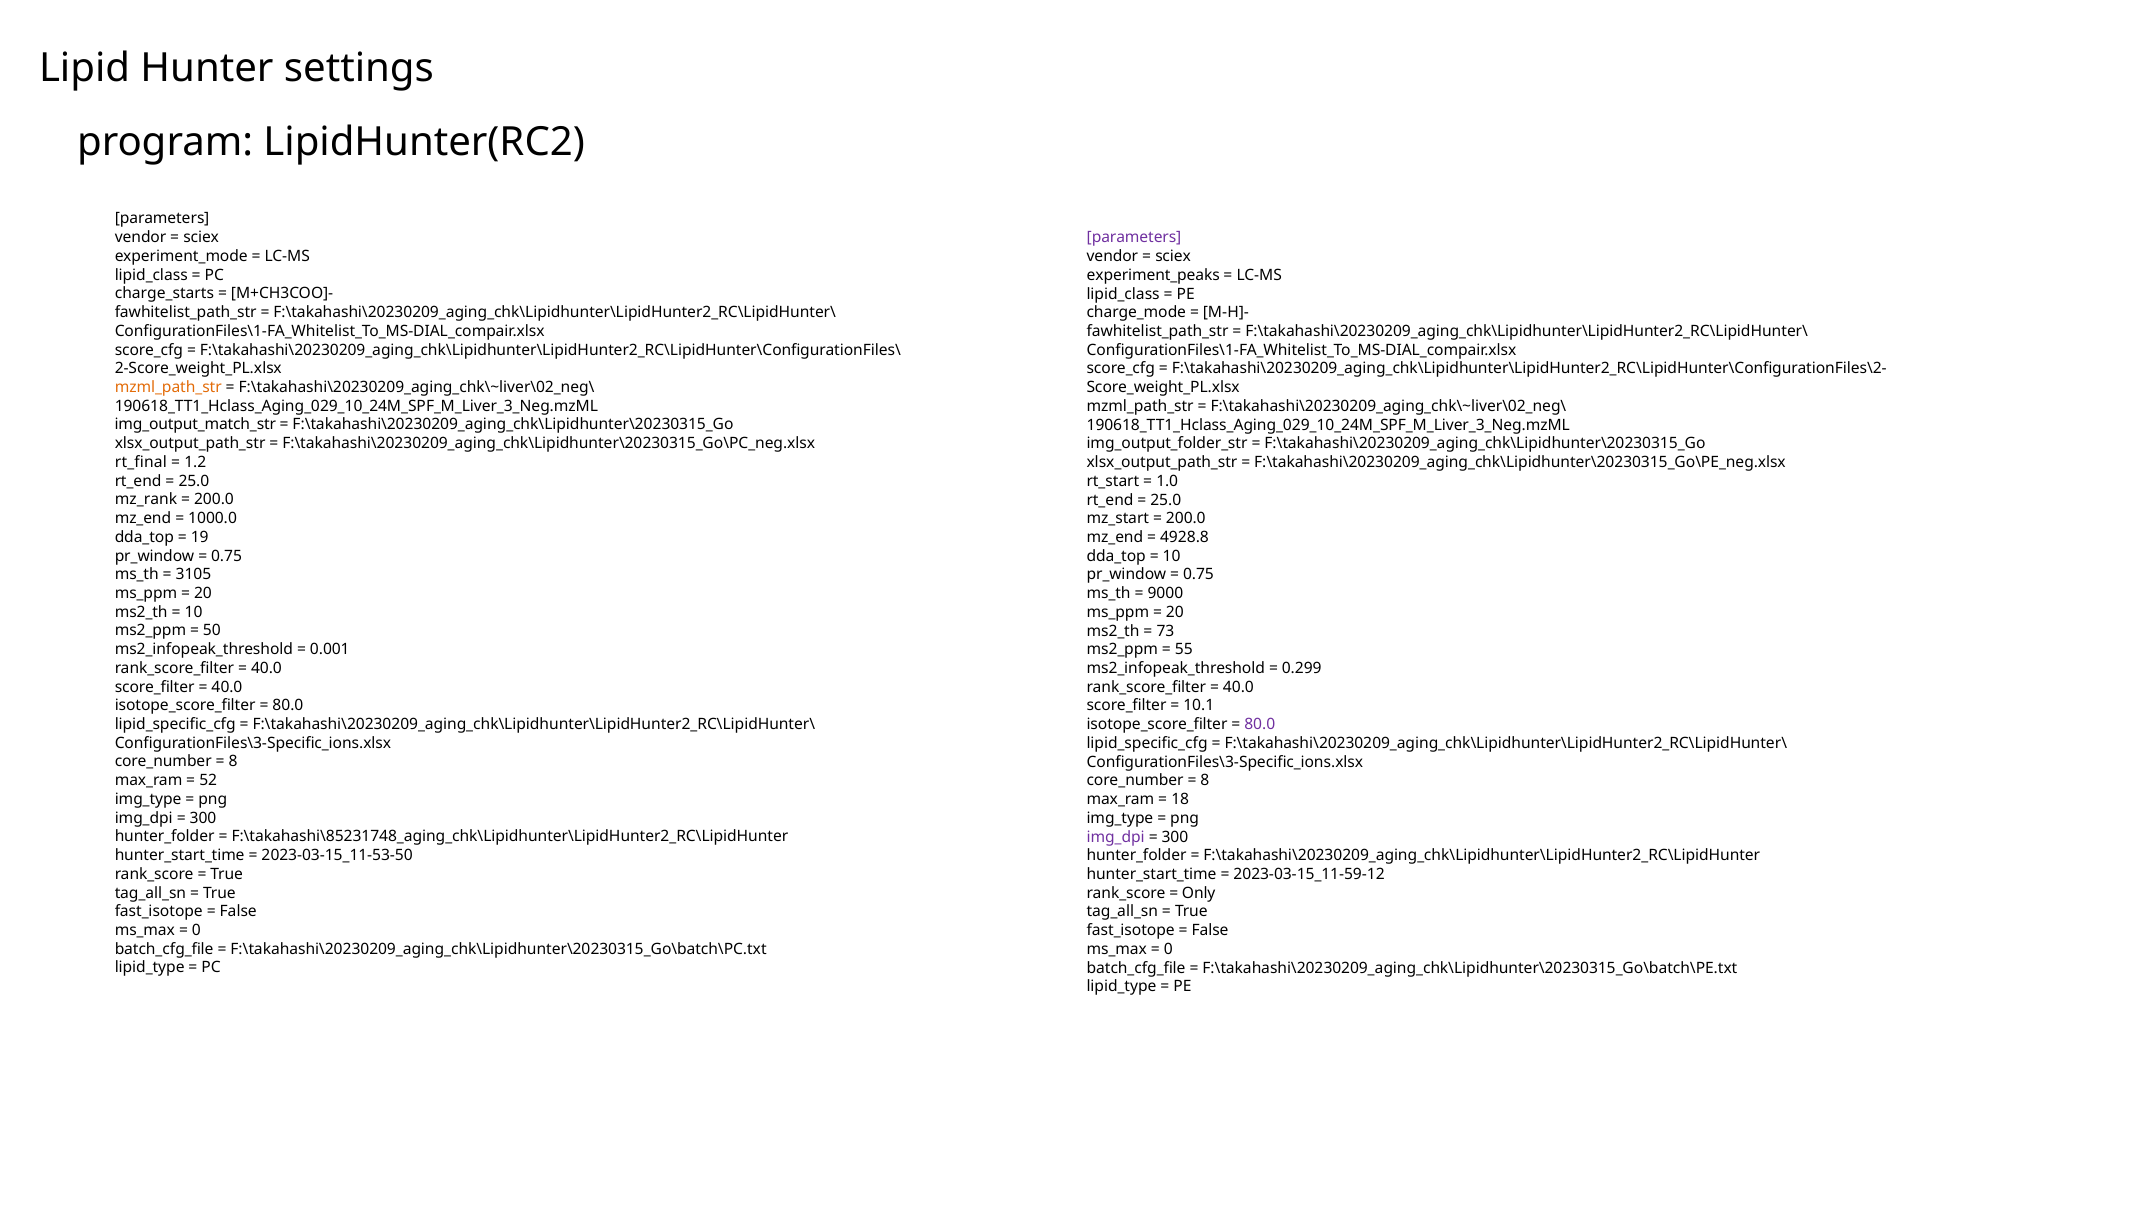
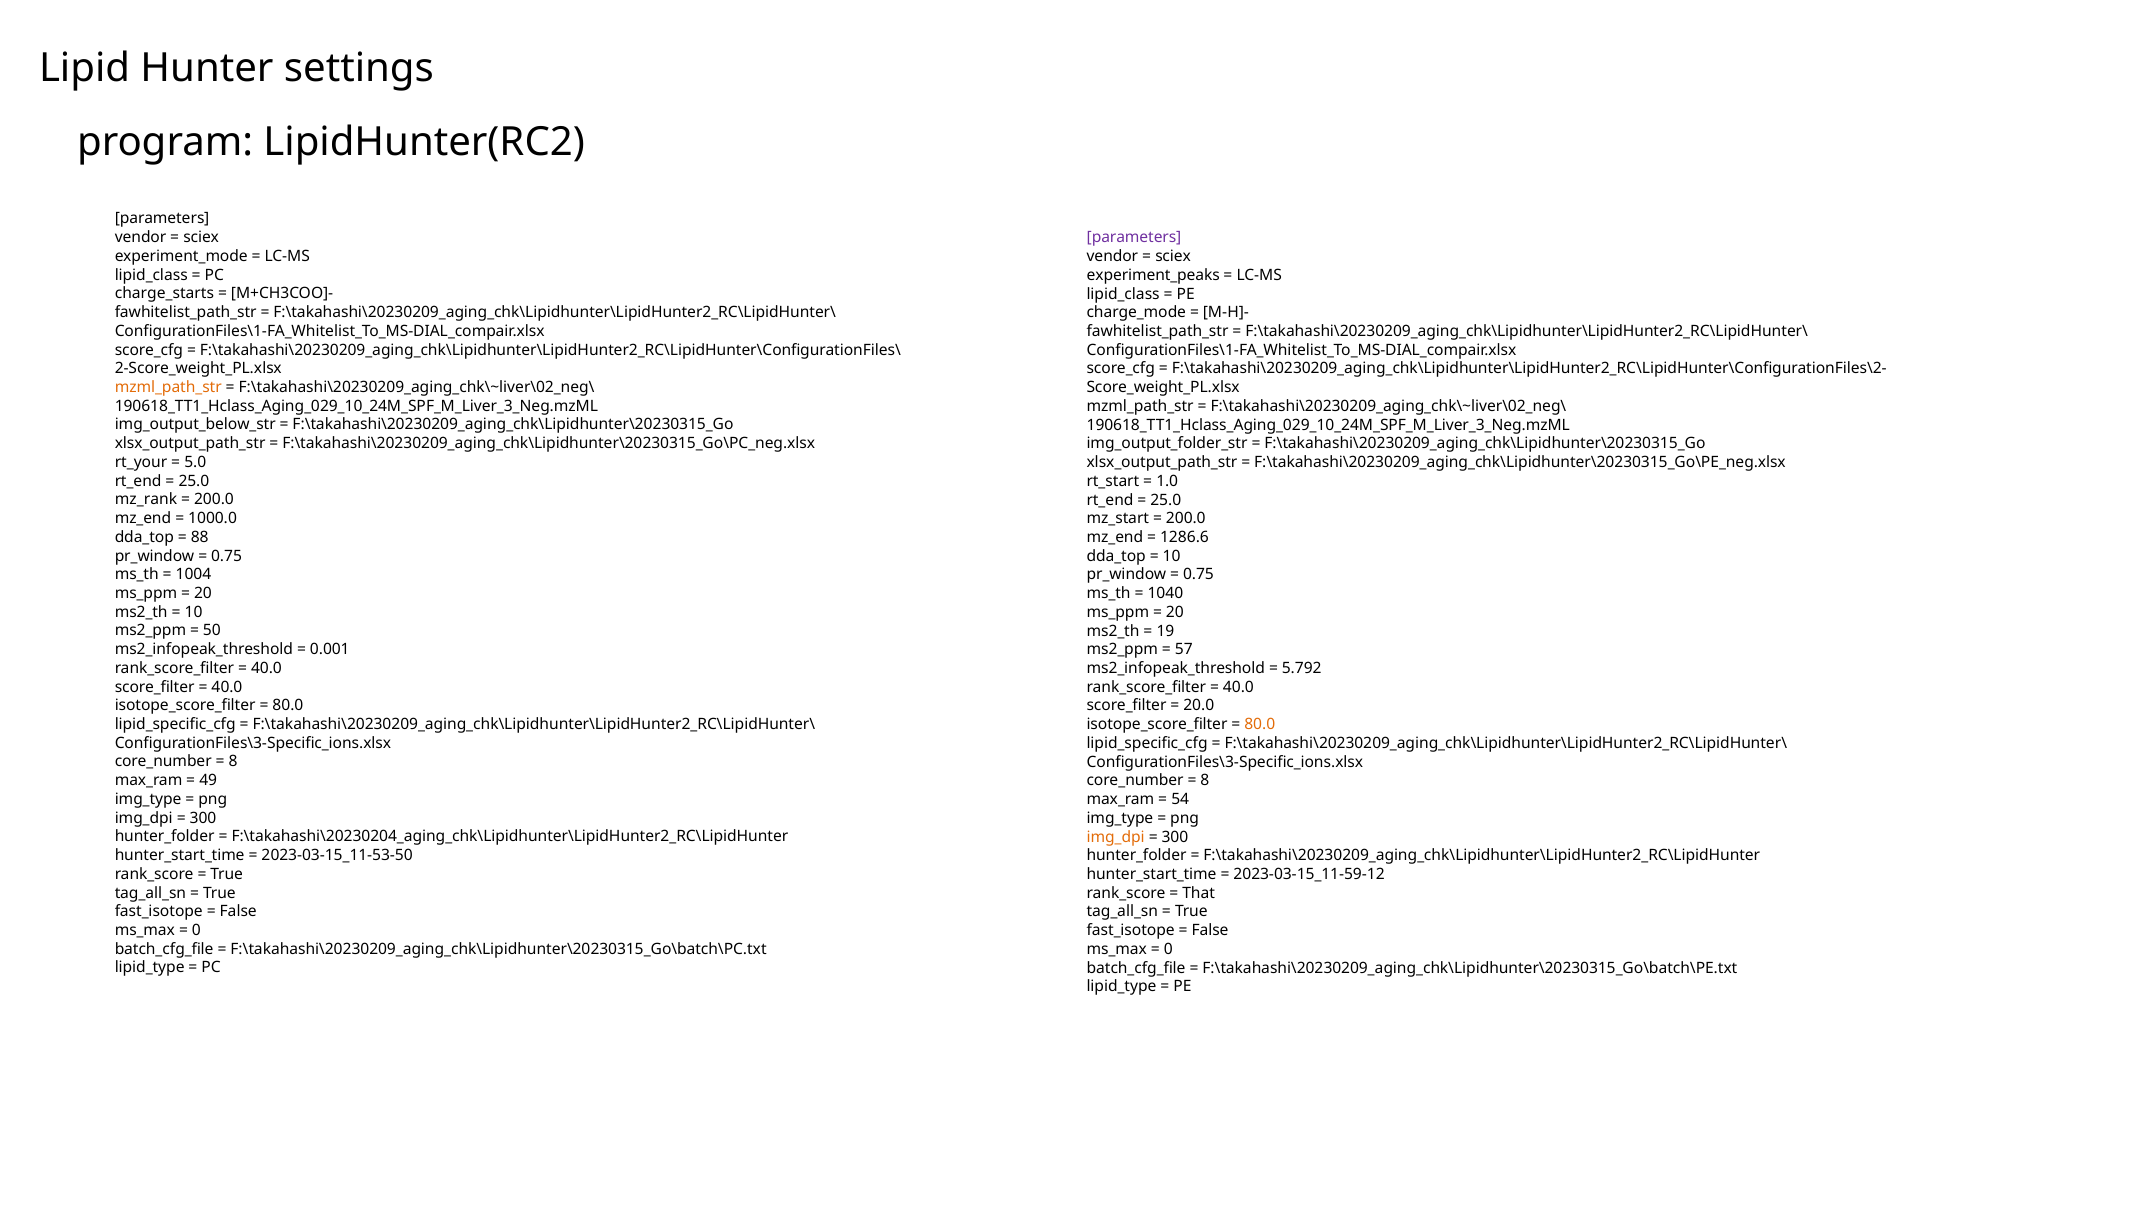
img_output_match_str: img_output_match_str -> img_output_below_str
rt_final: rt_final -> rt_your
1.2: 1.2 -> 5.0
19: 19 -> 88
4928.8: 4928.8 -> 1286.6
3105: 3105 -> 1004
9000: 9000 -> 1040
73: 73 -> 19
55: 55 -> 57
0.299: 0.299 -> 5.792
10.1: 10.1 -> 20.0
80.0 at (1260, 724) colour: purple -> orange
52: 52 -> 49
18: 18 -> 54
F:\takahashi\85231748_aging_chk\Lipidhunter\LipidHunter2_RC\LipidHunter: F:\takahashi\85231748_aging_chk\Lipidhunter\LipidHunter2_RC\LipidHunter -> F:\takahashi\20230204_aging_chk\Lipidhunter\LipidHunter2_RC\LipidHunter
img_dpi at (1116, 837) colour: purple -> orange
Only: Only -> That
